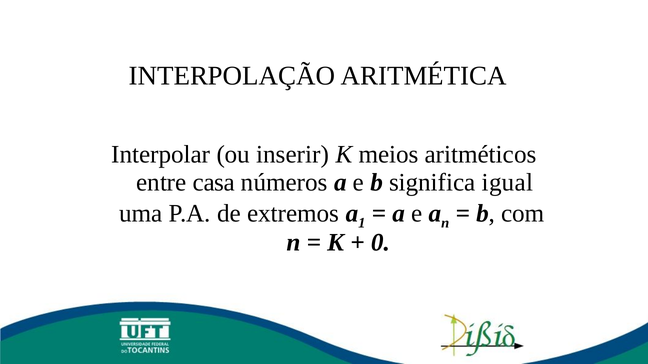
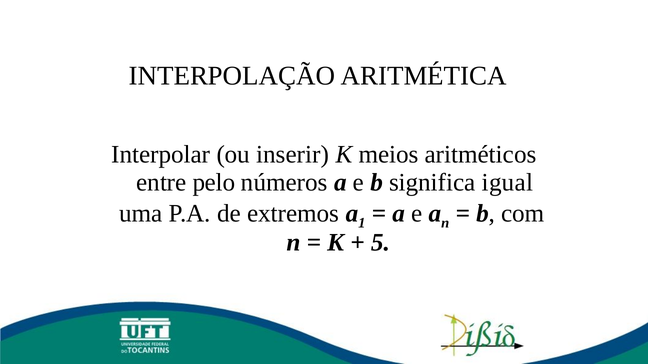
casa: casa -> pelo
0: 0 -> 5
